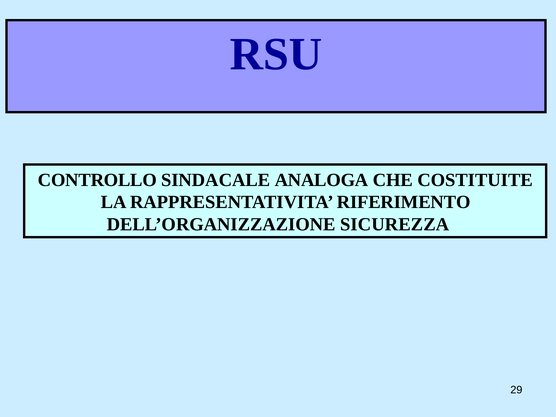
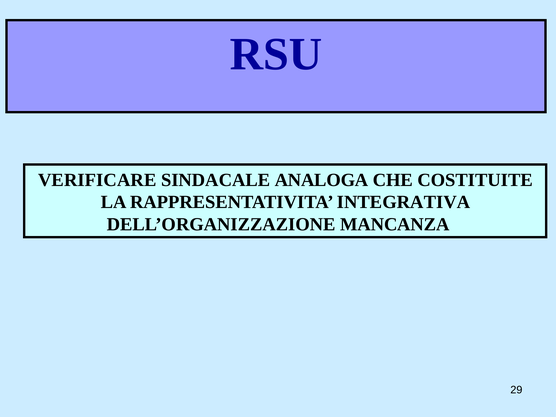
CONTROLLO: CONTROLLO -> VERIFICARE
RIFERIMENTO: RIFERIMENTO -> INTEGRATIVA
SICUREZZA: SICUREZZA -> MANCANZA
